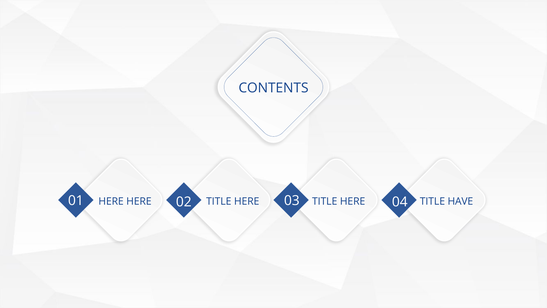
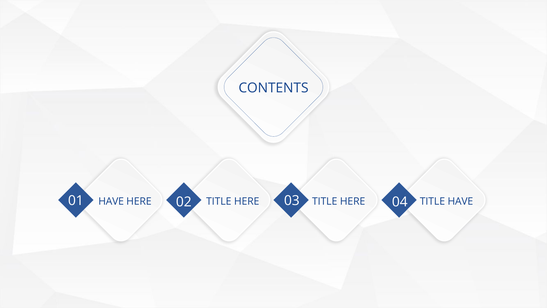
HERE at (111, 201): HERE -> HAVE
